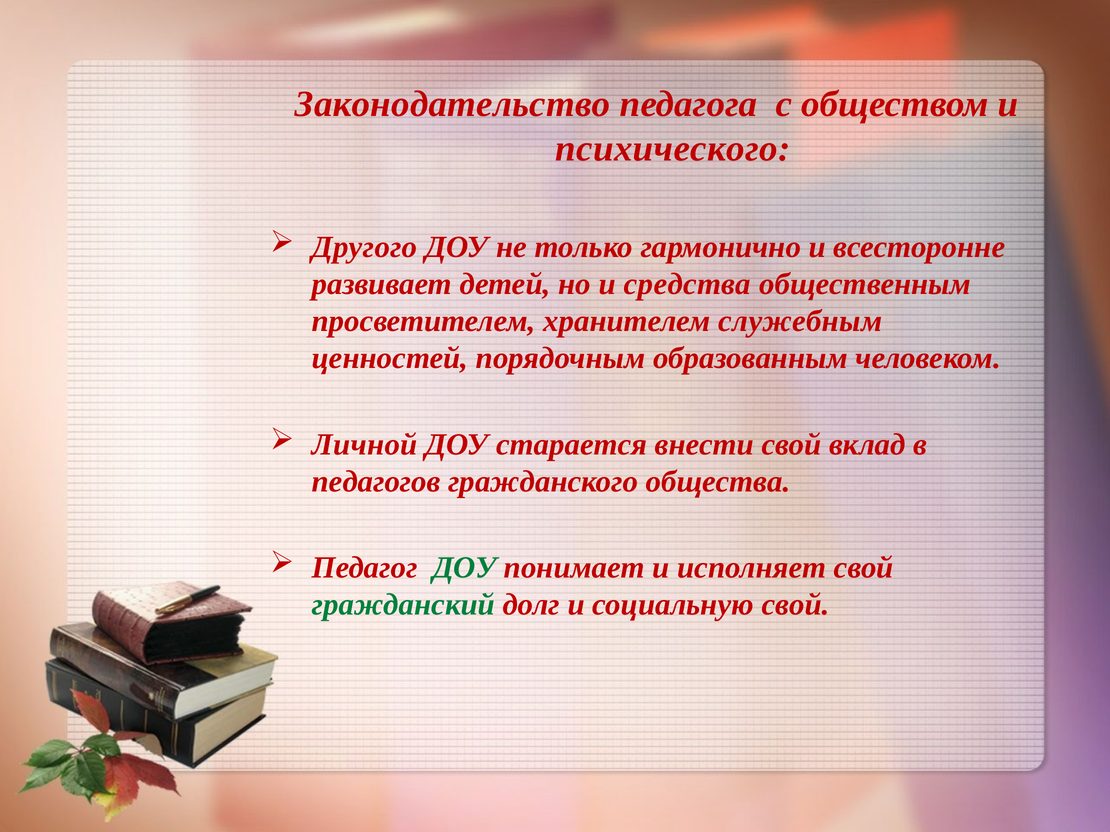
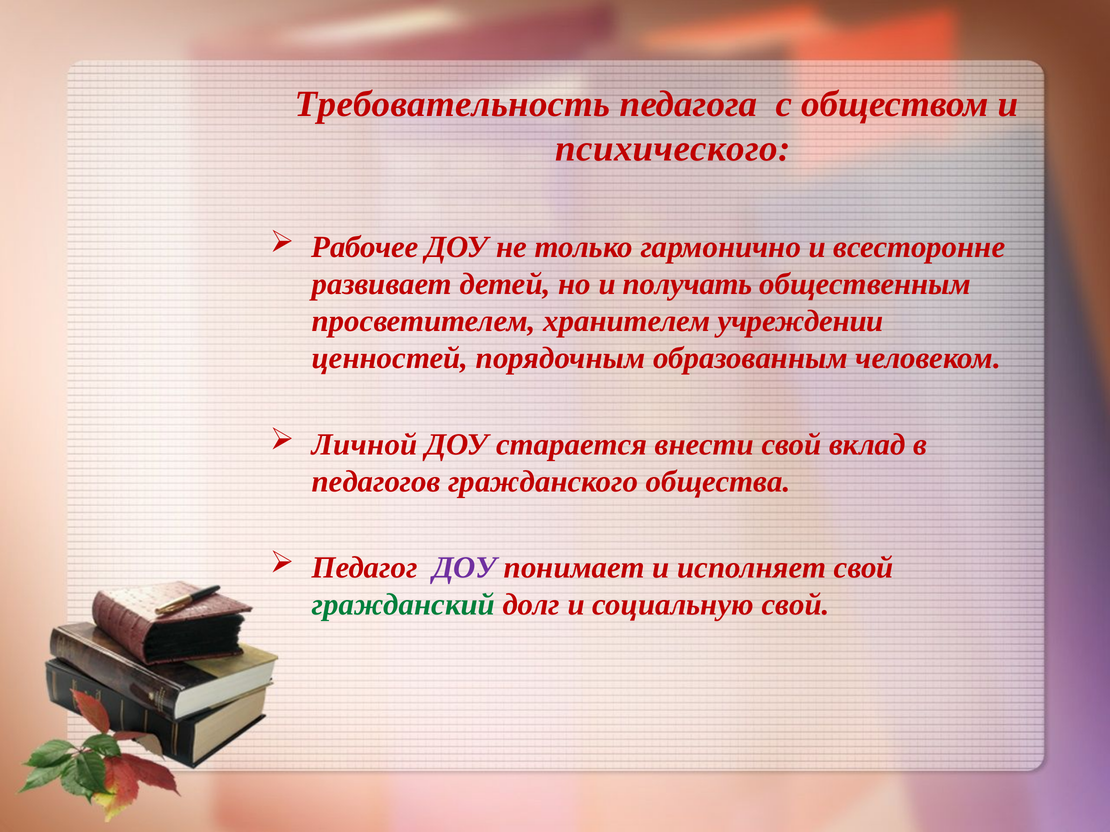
Законодательство: Законодательство -> Требовательность
Другого: Другого -> Рабочее
средства: средства -> получать
служебным: служебным -> учреждении
ДОУ at (465, 568) colour: green -> purple
